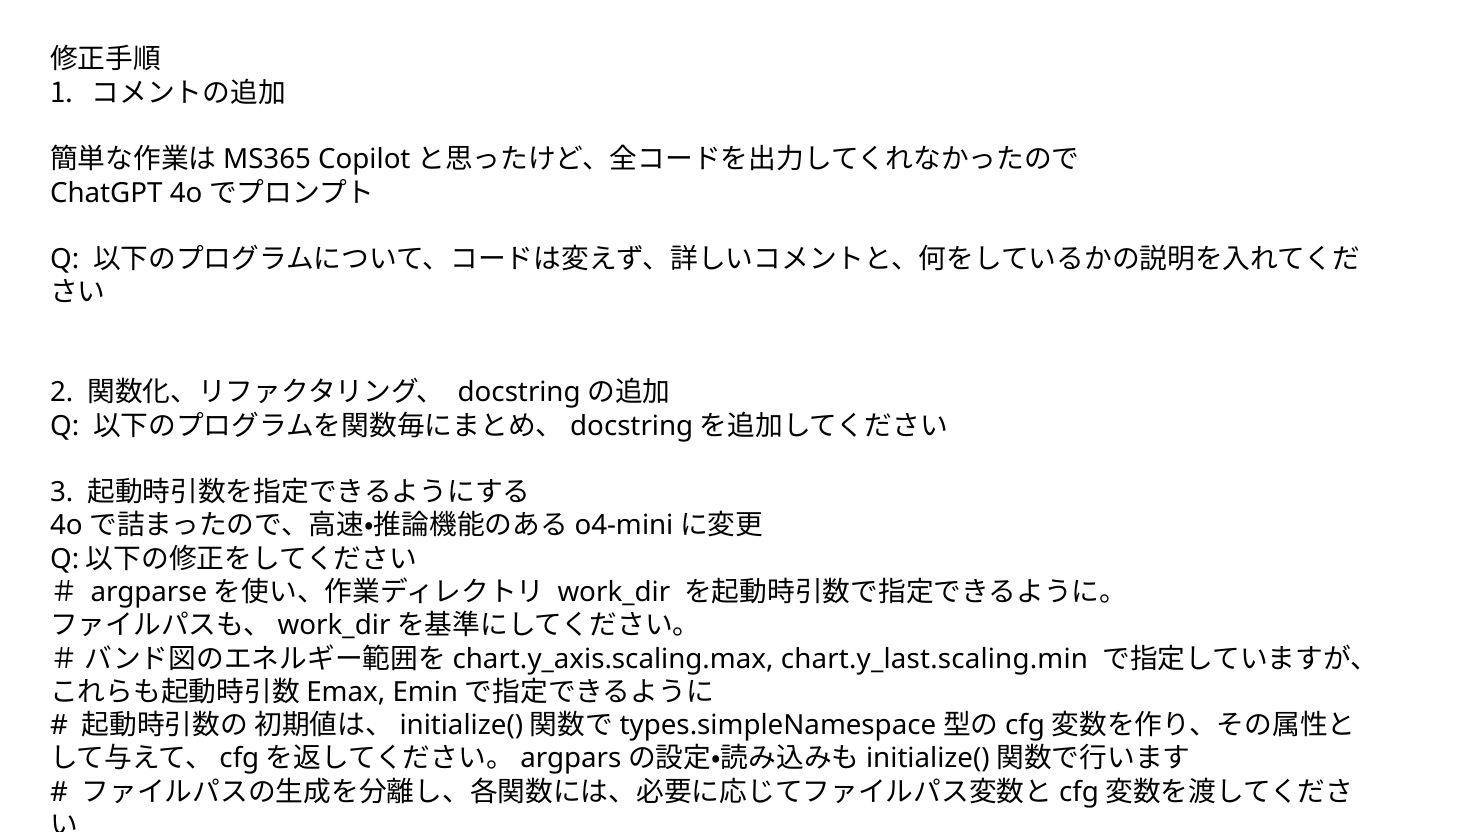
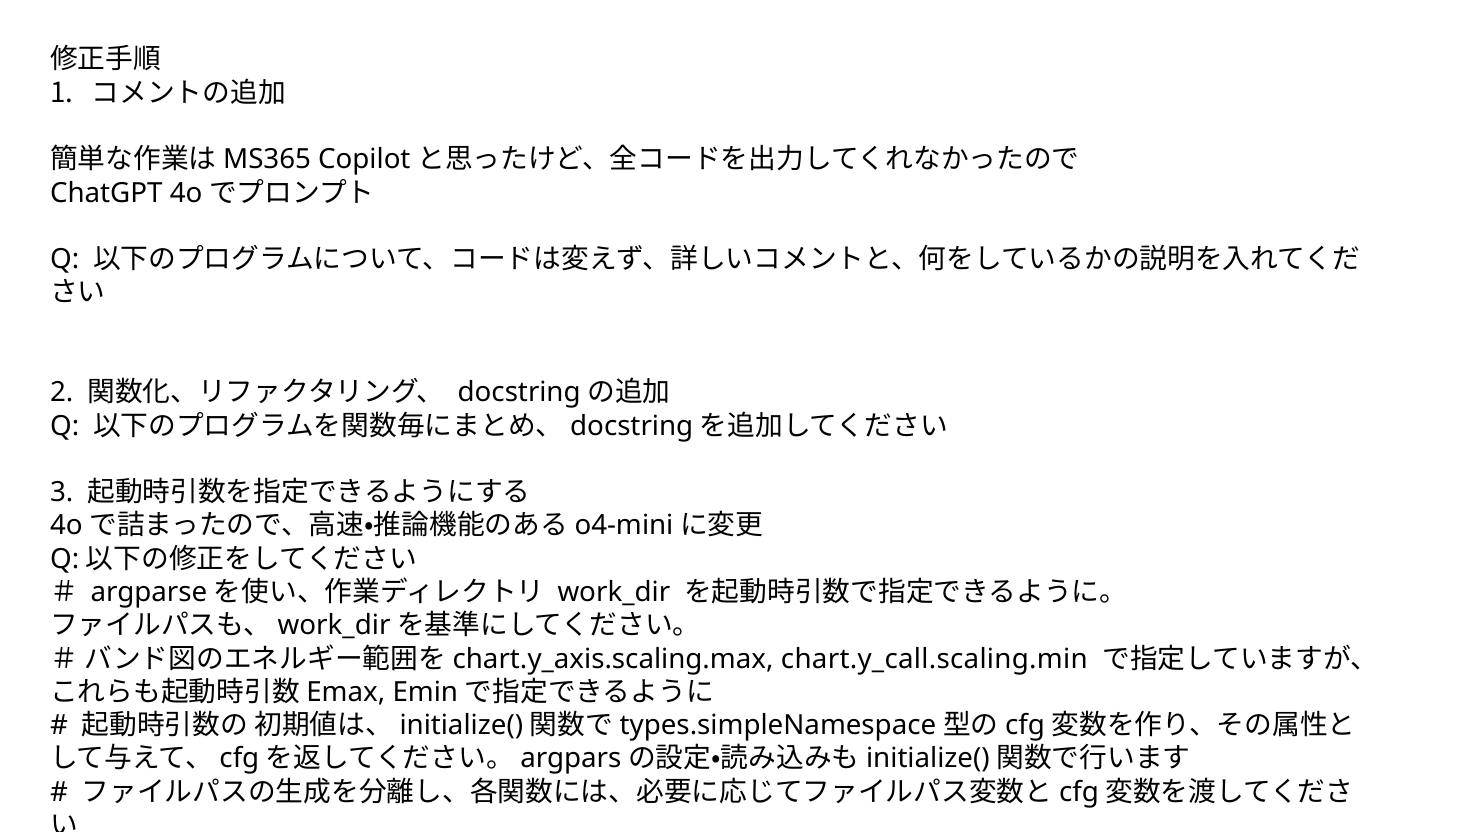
chart.y_last.scaling.min: chart.y_last.scaling.min -> chart.y_call.scaling.min
